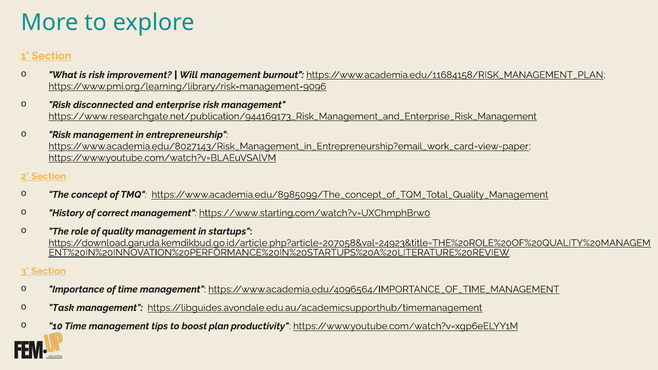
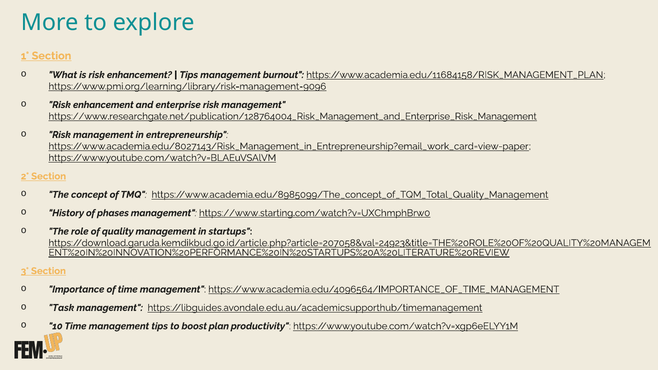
is risk improvement: improvement -> enhancement
Will at (189, 75): Will -> Tips
disconnected at (103, 105): disconnected -> enhancement
https://www.researchgate.net/publication/944169173_Risk_Management_and_Enterprise_Risk_Management: https://www.researchgate.net/publication/944169173_Risk_Management_and_Enterprise_Risk_Management -> https://www.researchgate.net/publication/128764004_Risk_Management_and_Enterprise_Risk_Management
correct: correct -> phases
